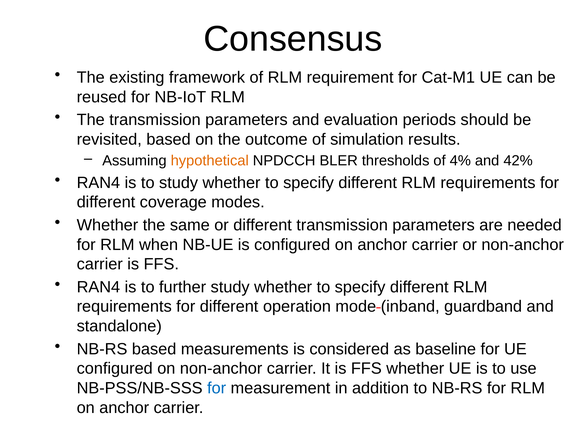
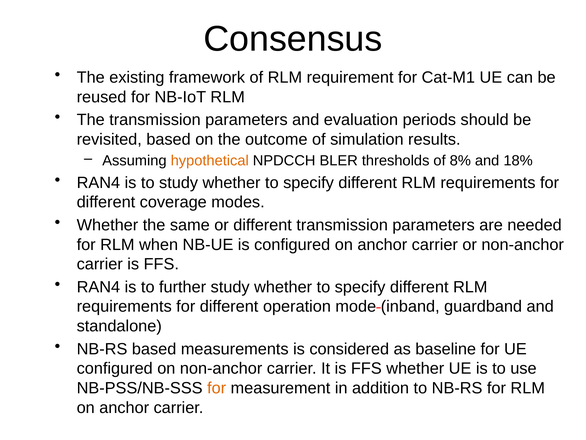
4%: 4% -> 8%
42%: 42% -> 18%
for at (217, 388) colour: blue -> orange
